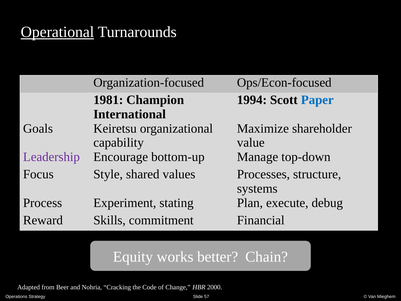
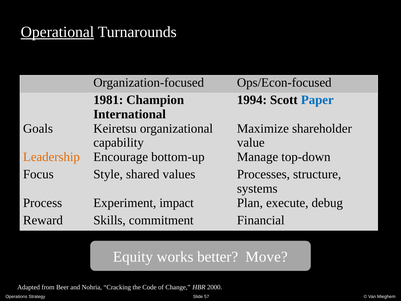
Leadership colour: purple -> orange
stating: stating -> impact
Chain: Chain -> Move
